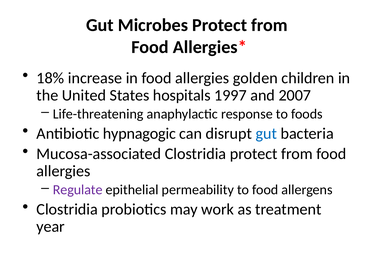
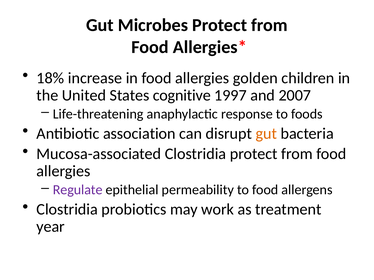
hospitals: hospitals -> cognitive
hypnagogic: hypnagogic -> association
gut at (266, 134) colour: blue -> orange
